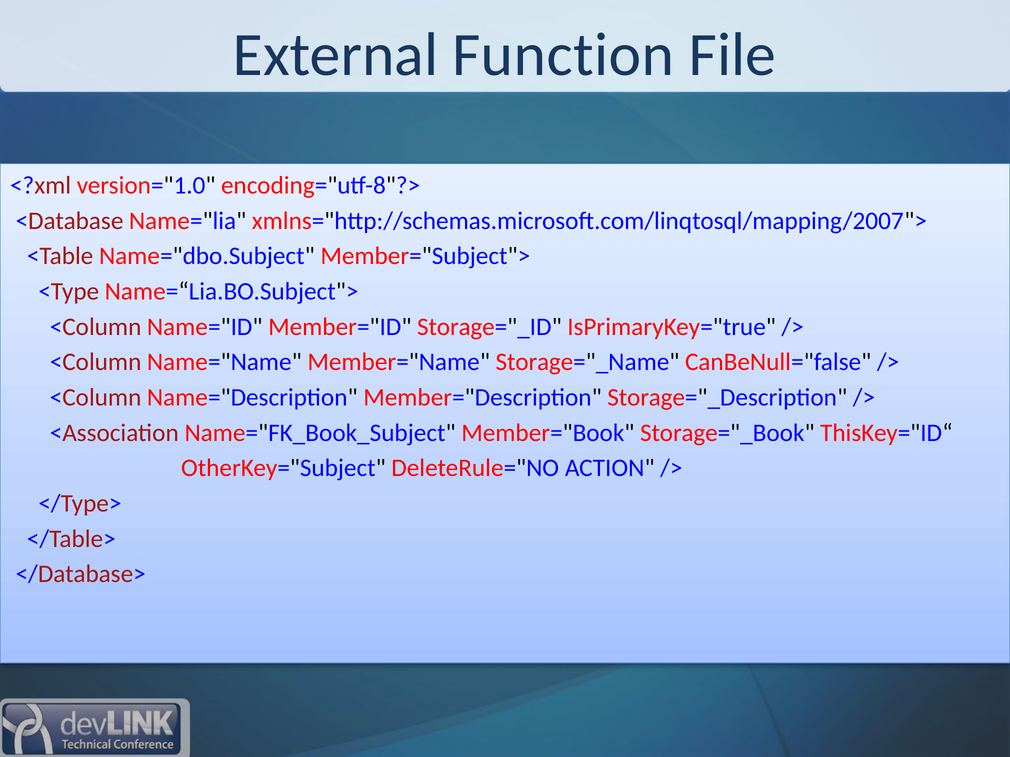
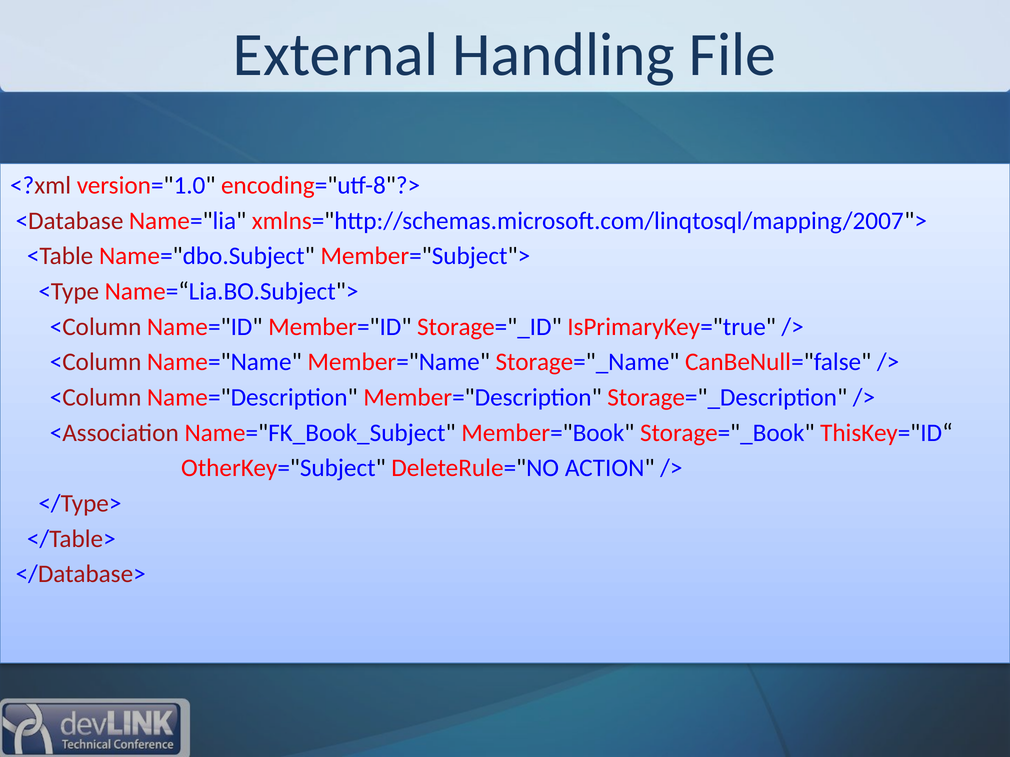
Function: Function -> Handling
